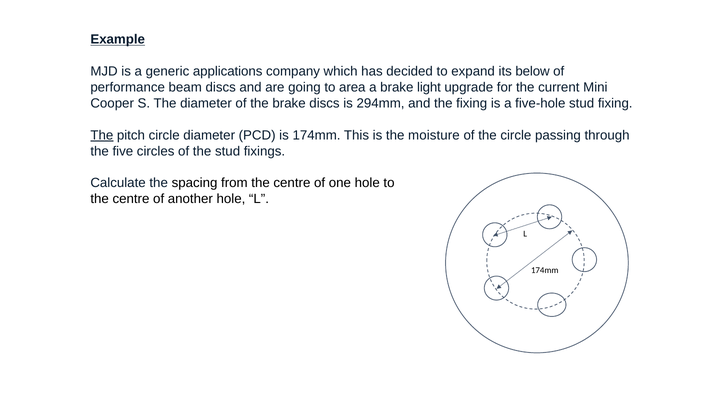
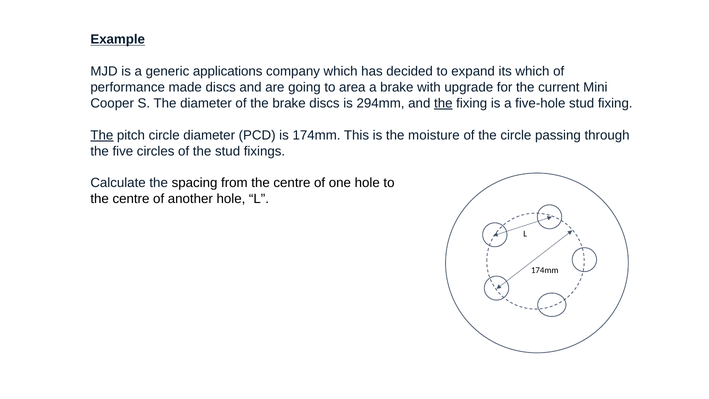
its below: below -> which
beam: beam -> made
light: light -> with
the at (443, 103) underline: none -> present
